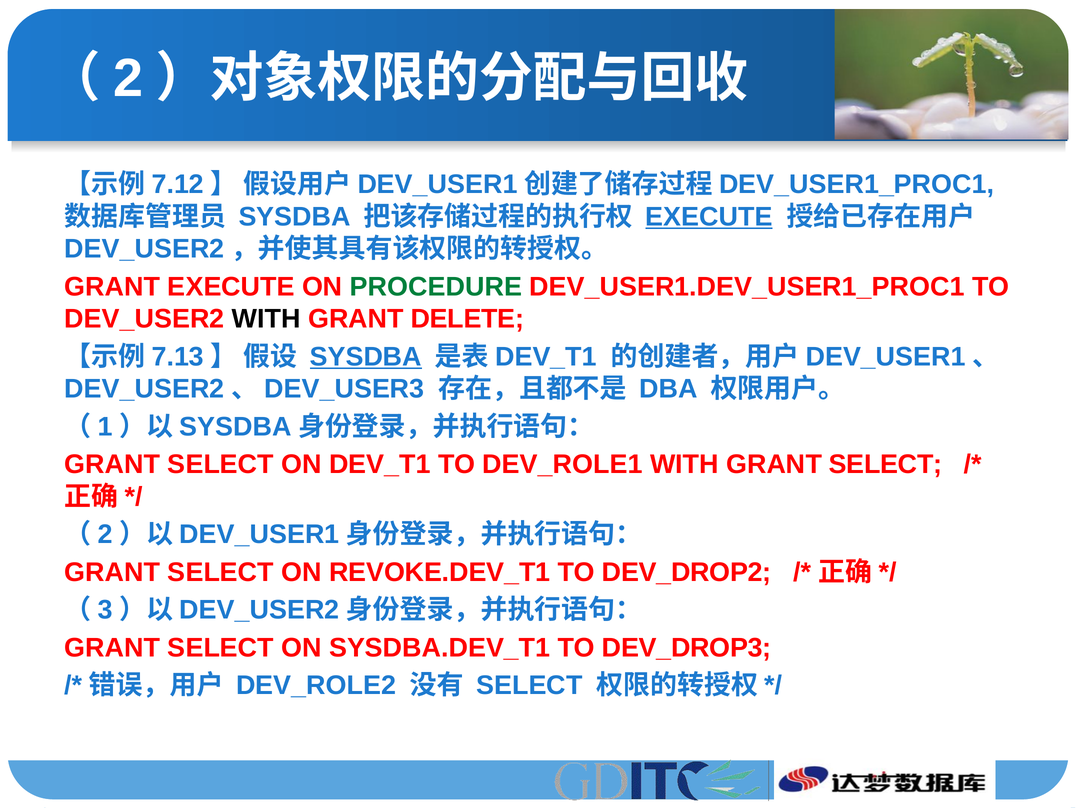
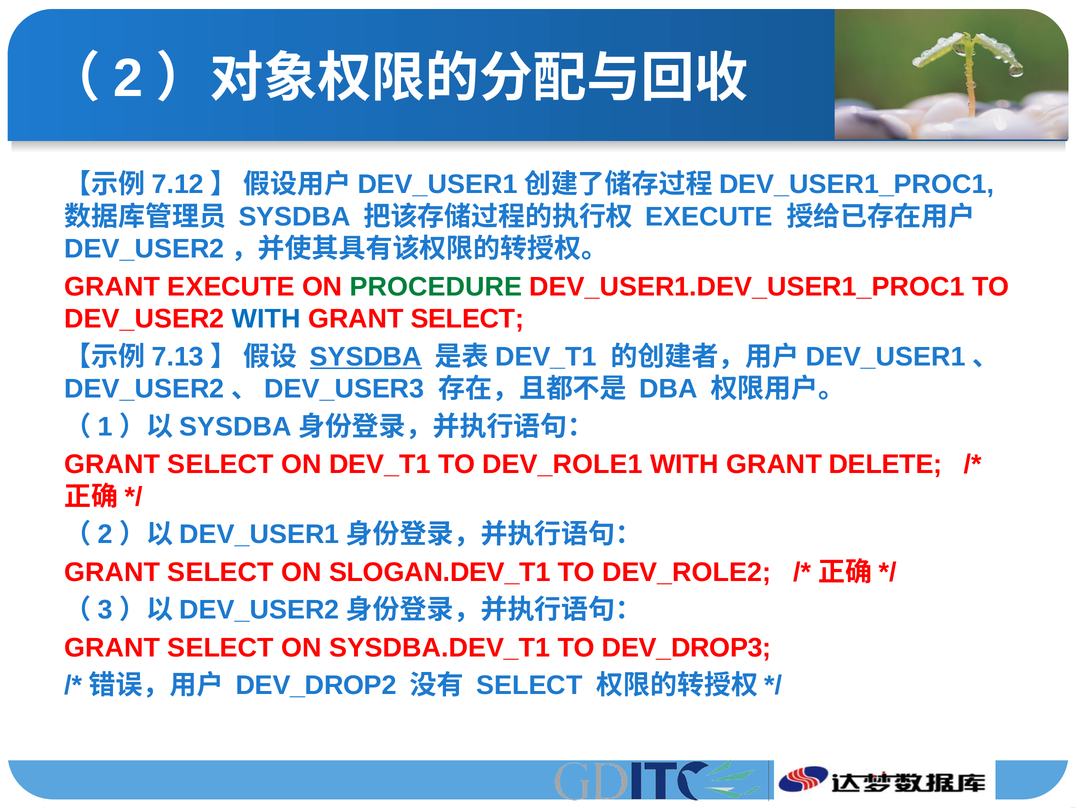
EXECUTE at (709, 217) underline: present -> none
WITH at (266, 319) colour: black -> blue
DELETE at (467, 319): DELETE -> SELECT
WITH GRANT SELECT: SELECT -> DELETE
REVOKE.DEV_T1: REVOKE.DEV_T1 -> SLOGAN.DEV_T1
DEV_DROP2: DEV_DROP2 -> DEV_ROLE2
DEV_ROLE2: DEV_ROLE2 -> DEV_DROP2
